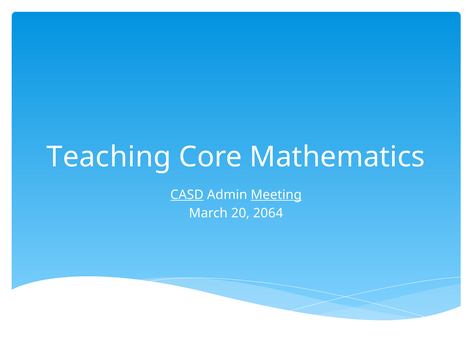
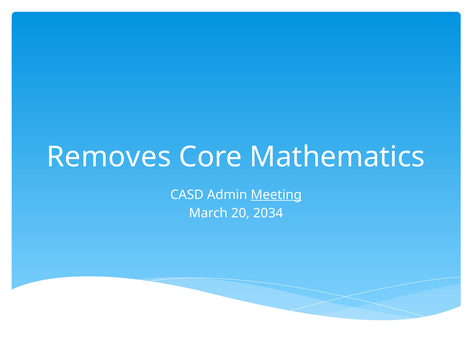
Teaching: Teaching -> Removes
CASD underline: present -> none
2064: 2064 -> 2034
